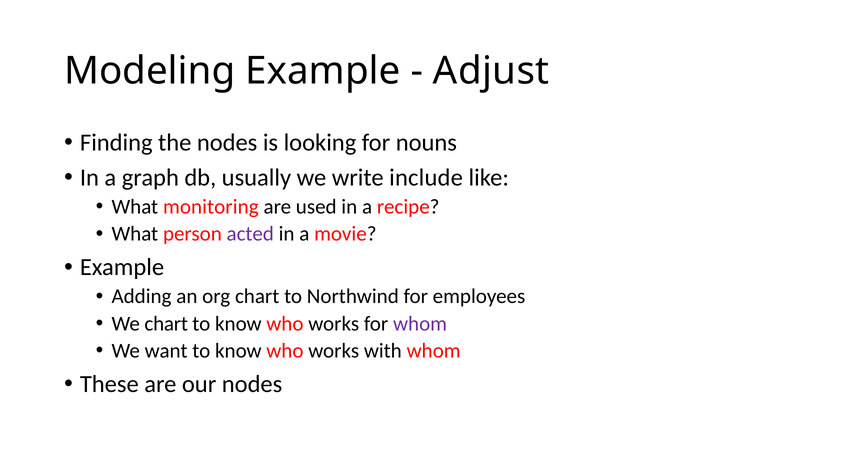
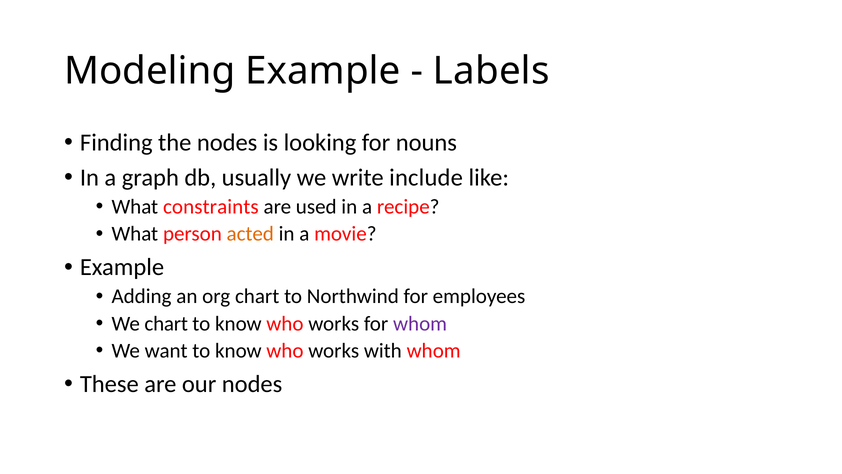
Adjust: Adjust -> Labels
monitoring: monitoring -> constraints
acted colour: purple -> orange
